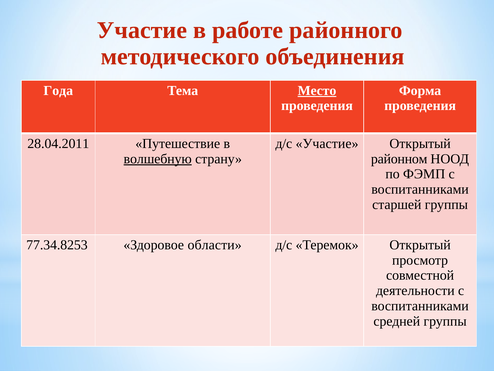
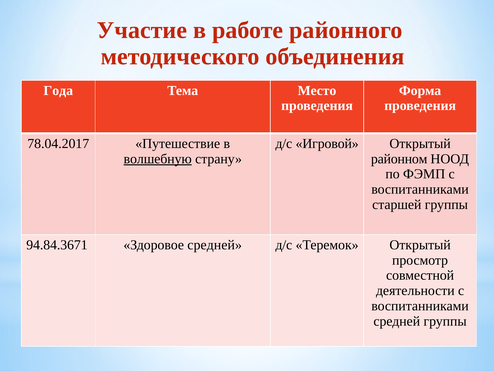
Место underline: present -> none
28.04.2011: 28.04.2011 -> 78.04.2017
д/с Участие: Участие -> Игровой
77.34.8253: 77.34.8253 -> 94.84.3671
Здоровое области: области -> средней
